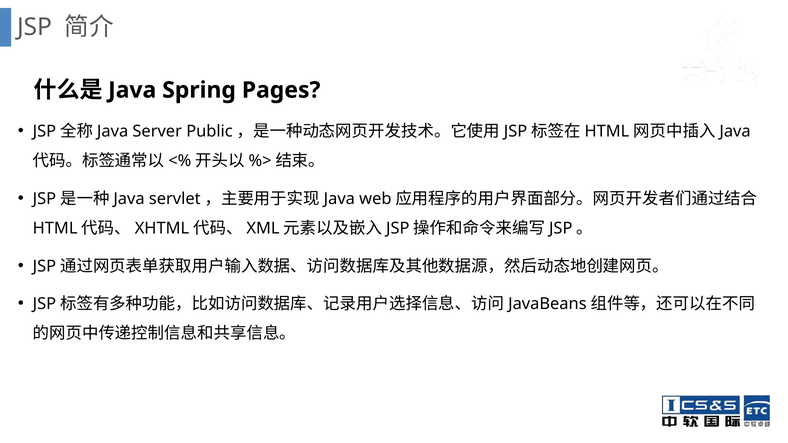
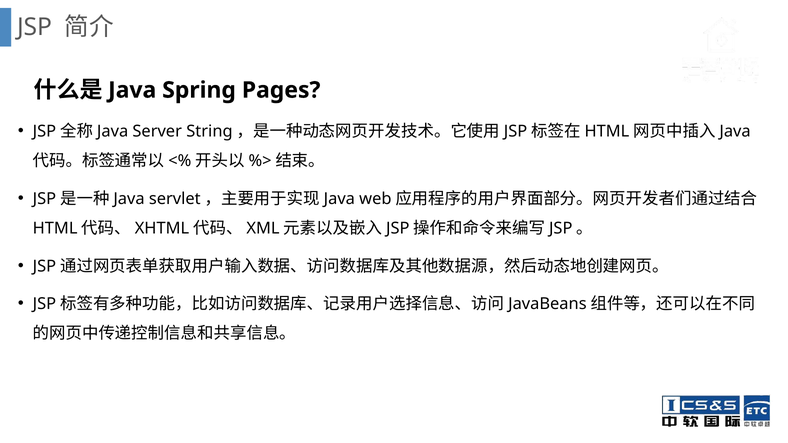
Public: Public -> String
